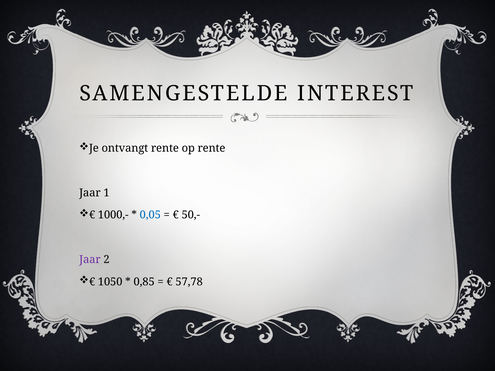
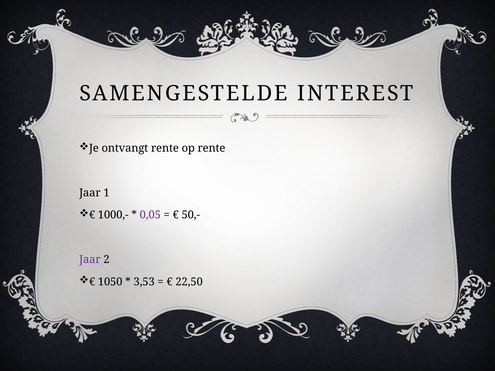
0,05 colour: blue -> purple
0,85: 0,85 -> 3,53
57,78: 57,78 -> 22,50
